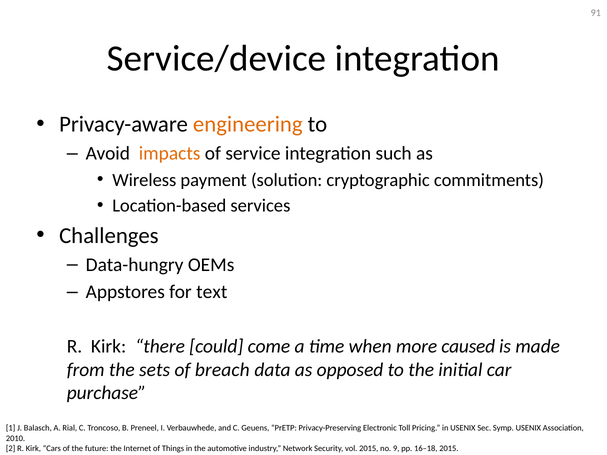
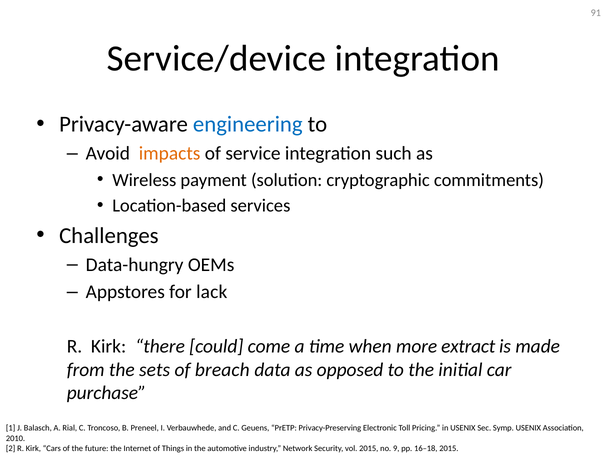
engineering colour: orange -> blue
text: text -> lack
caused: caused -> extract
